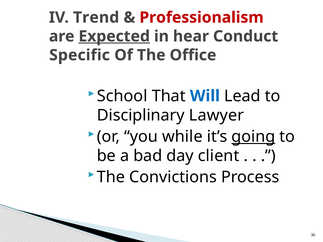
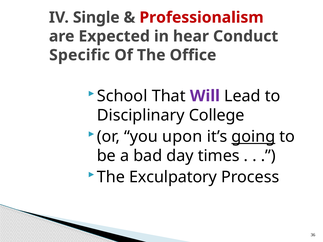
Trend: Trend -> Single
Expected underline: present -> none
Will colour: blue -> purple
Lawyer: Lawyer -> College
while: while -> upon
client: client -> times
Convictions: Convictions -> Exculpatory
